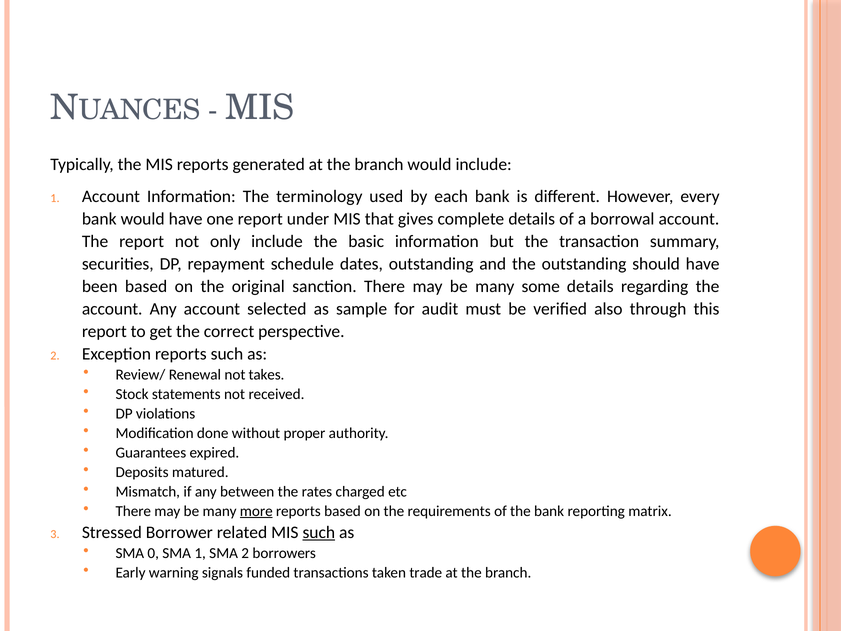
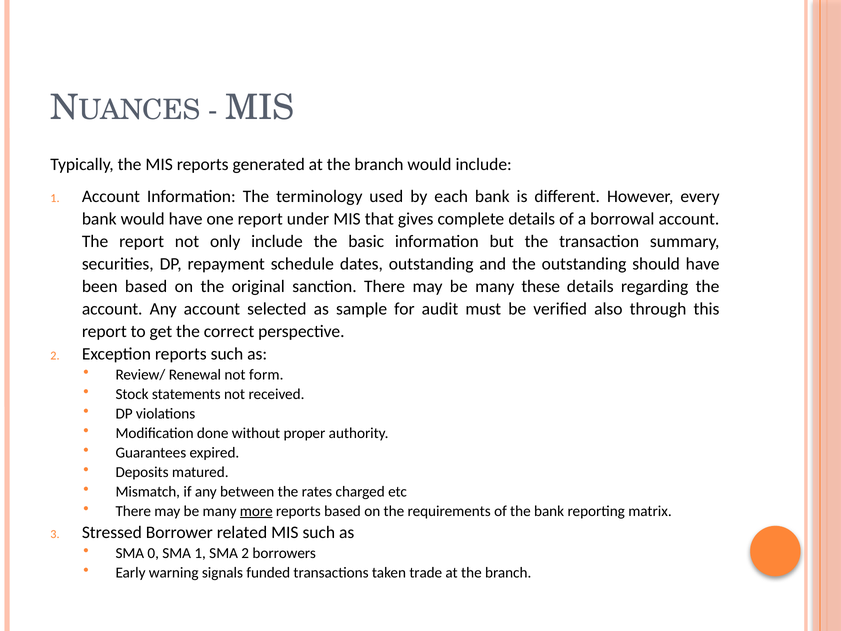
some: some -> these
takes: takes -> form
such at (319, 532) underline: present -> none
